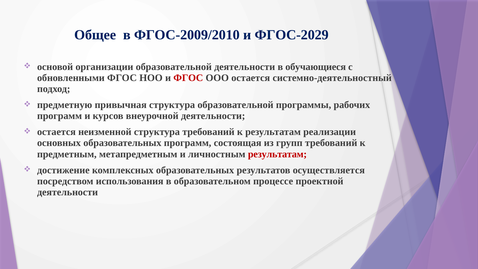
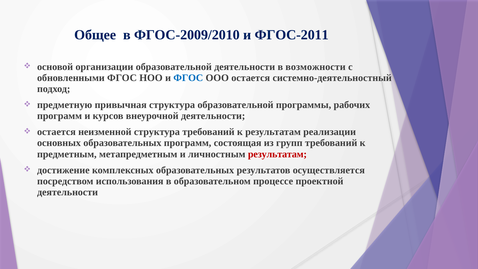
ФГОС-2029: ФГОС-2029 -> ФГОС-2011
обучающиеся: обучающиеся -> возможности
ФГОС at (188, 78) colour: red -> blue
